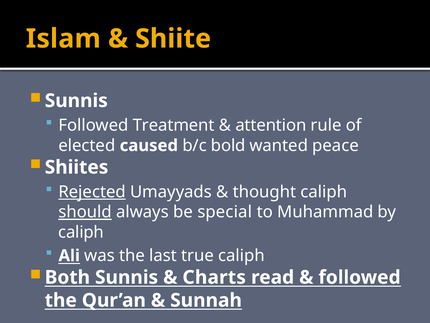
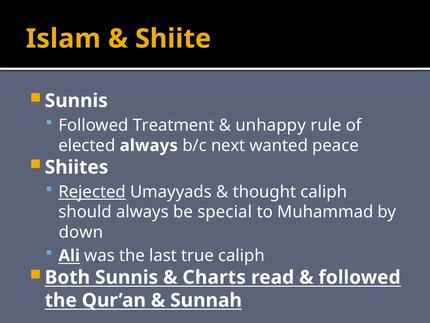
attention: attention -> unhappy
elected caused: caused -> always
bold: bold -> next
should underline: present -> none
caliph at (81, 232): caliph -> down
